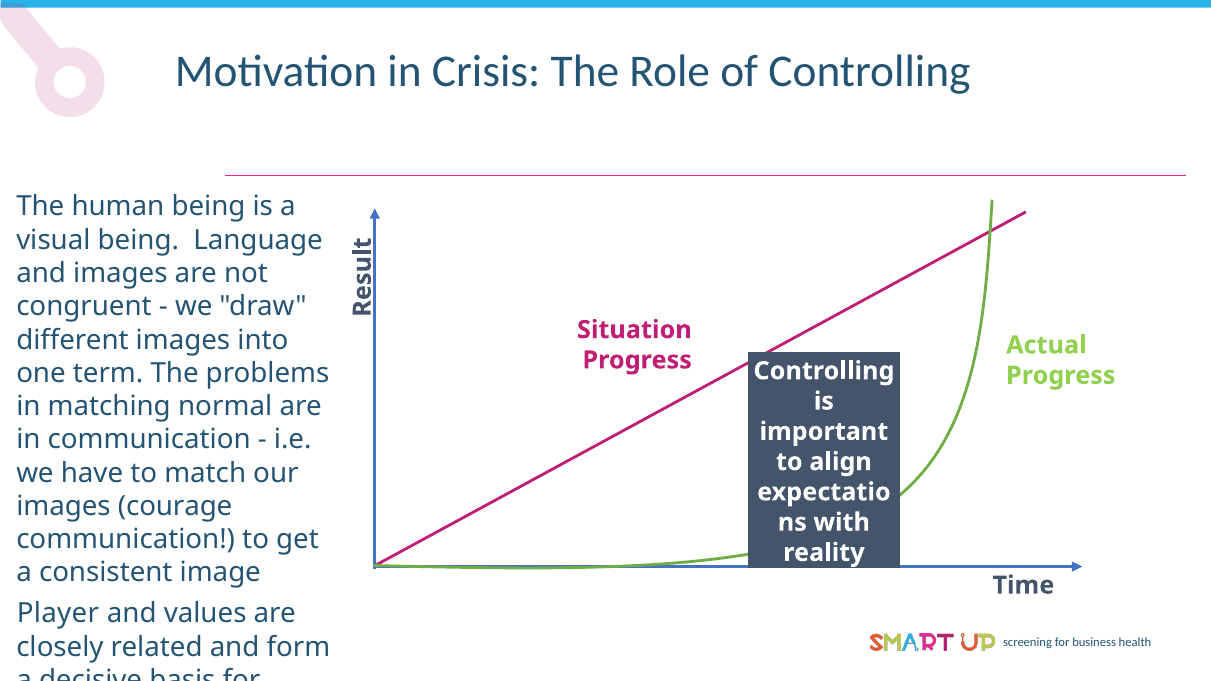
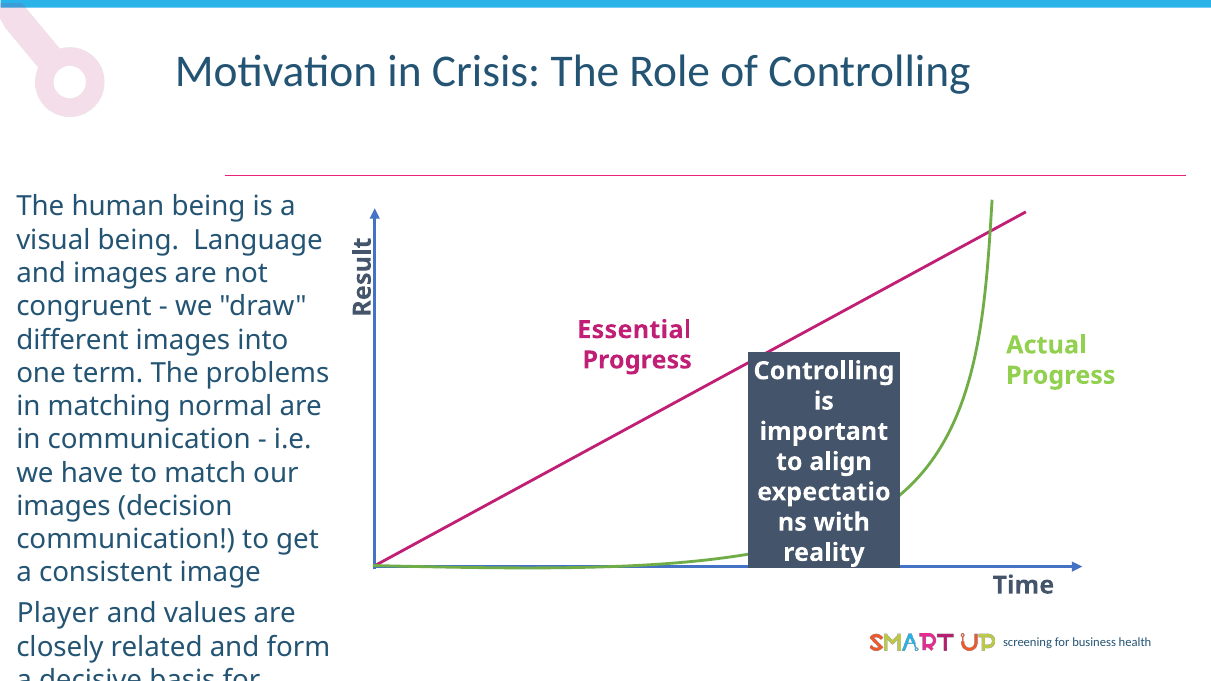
Situation: Situation -> Essential
courage: courage -> decision
